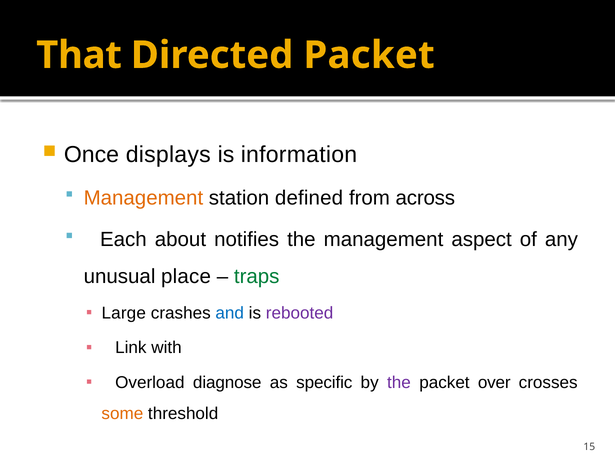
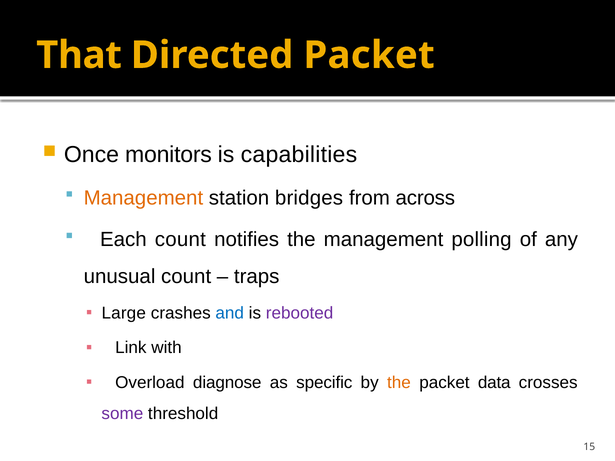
displays: displays -> monitors
information: information -> capabilities
defined: defined -> bridges
Each about: about -> count
aspect: aspect -> polling
unusual place: place -> count
traps colour: green -> black
the at (399, 383) colour: purple -> orange
over: over -> data
some colour: orange -> purple
